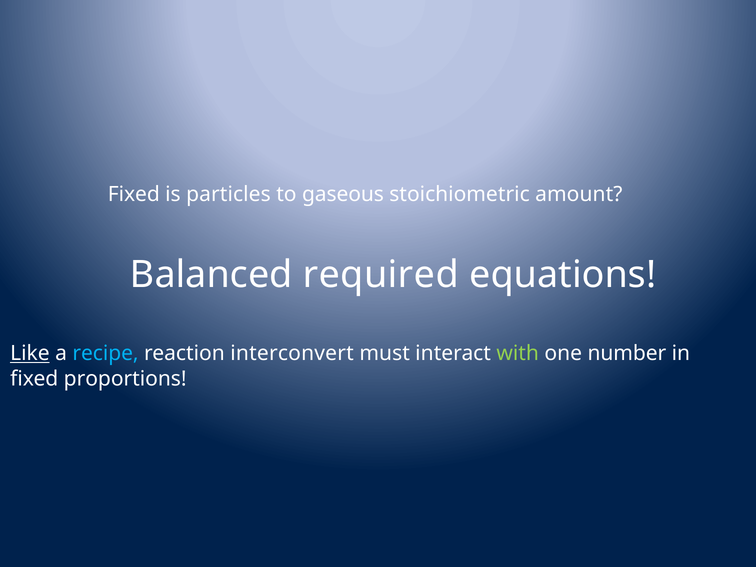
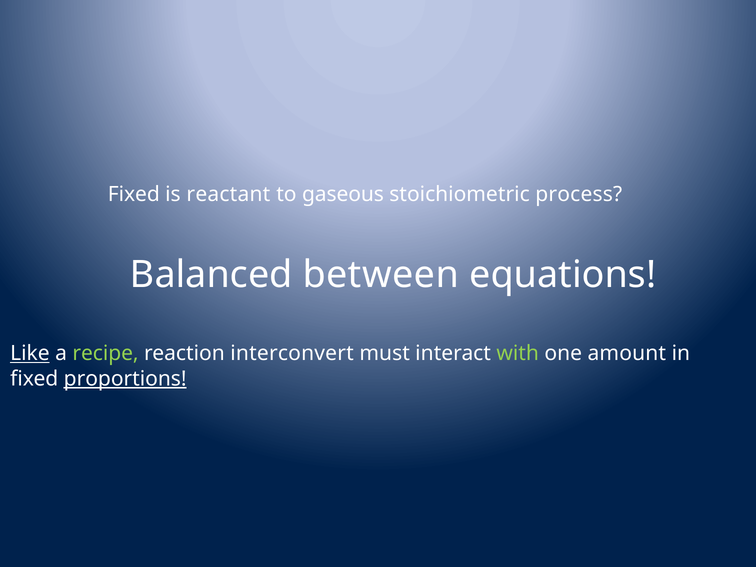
particles: particles -> reactant
amount: amount -> process
required: required -> between
recipe colour: light blue -> light green
number: number -> amount
proportions underline: none -> present
